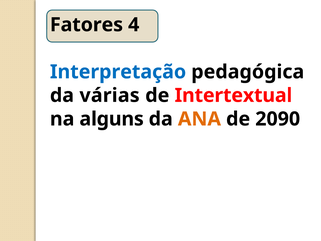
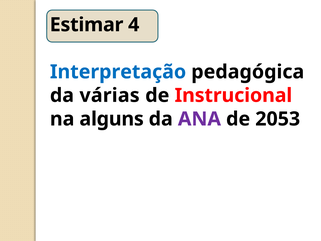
Fatores: Fatores -> Estimar
Intertextual: Intertextual -> Instrucional
ANA colour: orange -> purple
2090: 2090 -> 2053
